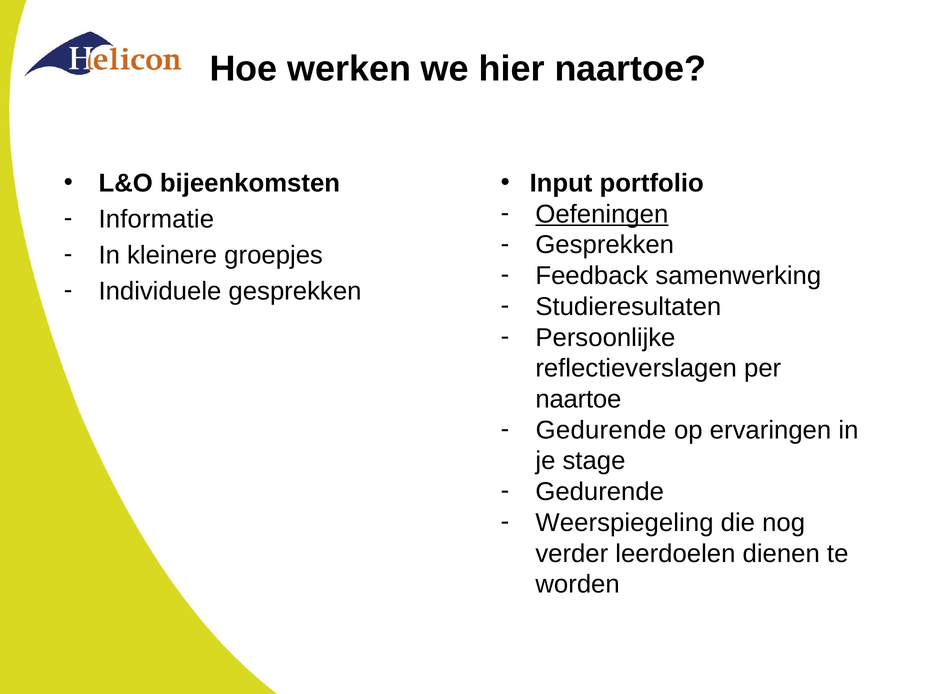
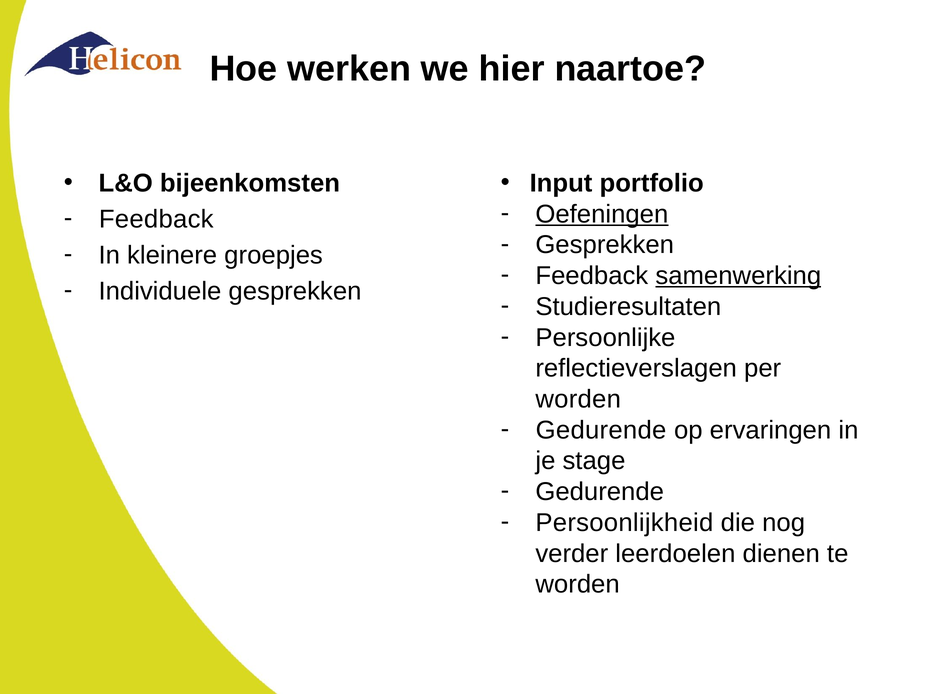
Informatie at (156, 219): Informatie -> Feedback
samenwerking underline: none -> present
naartoe at (578, 399): naartoe -> worden
Weerspiegeling: Weerspiegeling -> Persoonlijkheid
